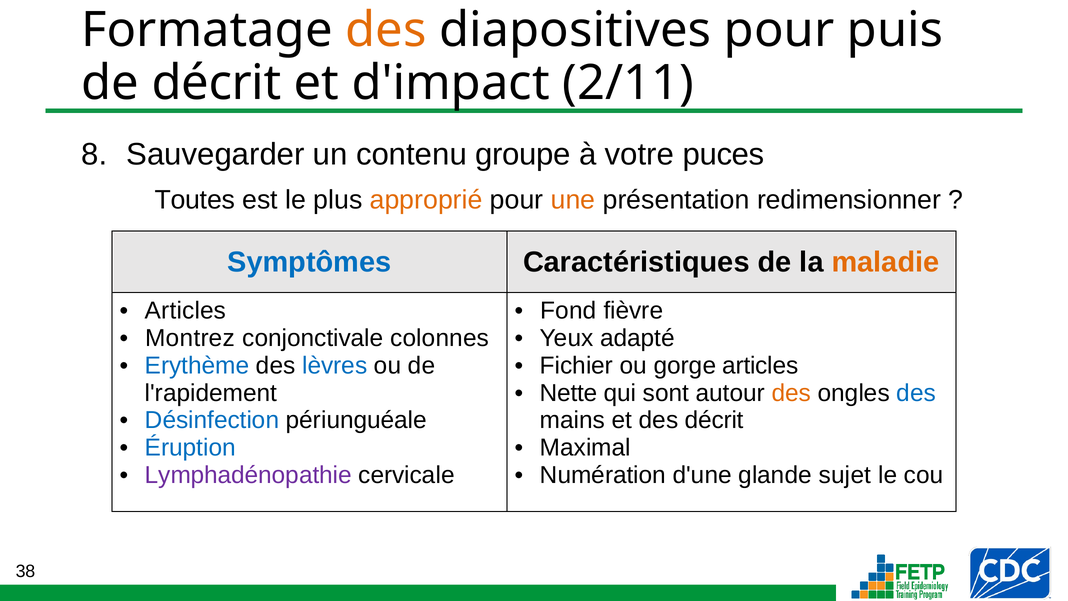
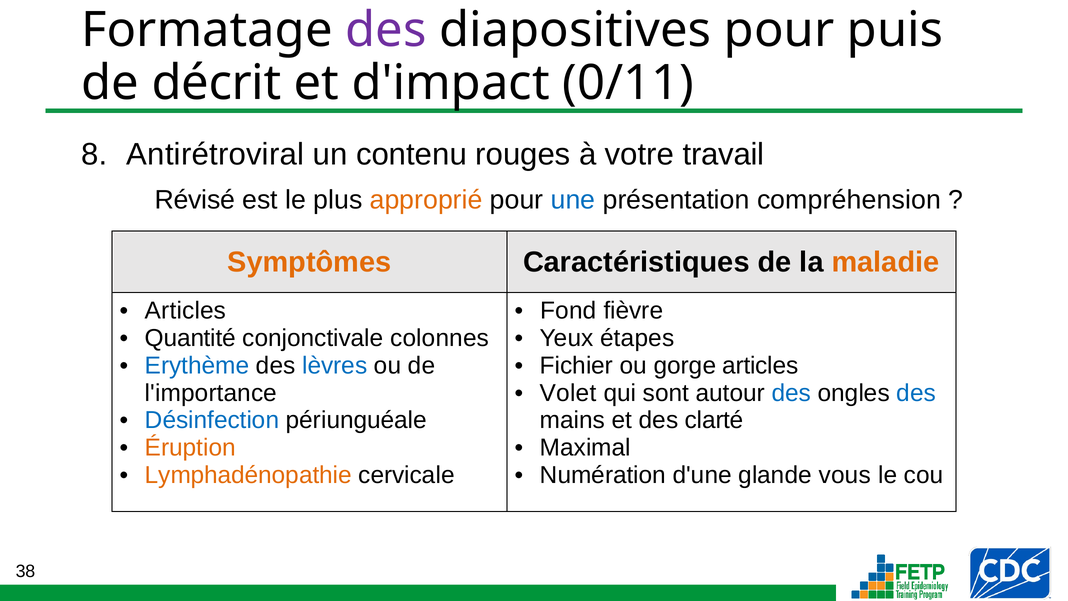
des at (386, 30) colour: orange -> purple
2/11: 2/11 -> 0/11
Sauvegarder: Sauvegarder -> Antirétroviral
groupe: groupe -> rouges
puces: puces -> travail
Toutes: Toutes -> Révisé
une colour: orange -> blue
redimensionner: redimensionner -> compréhension
Symptômes colour: blue -> orange
Montrez: Montrez -> Quantité
adapté: adapté -> étapes
l'rapidement: l'rapidement -> l'importance
Nette: Nette -> Volet
des at (791, 393) colour: orange -> blue
des décrit: décrit -> clarté
Éruption colour: blue -> orange
Lymphadénopathie colour: purple -> orange
sujet: sujet -> vous
